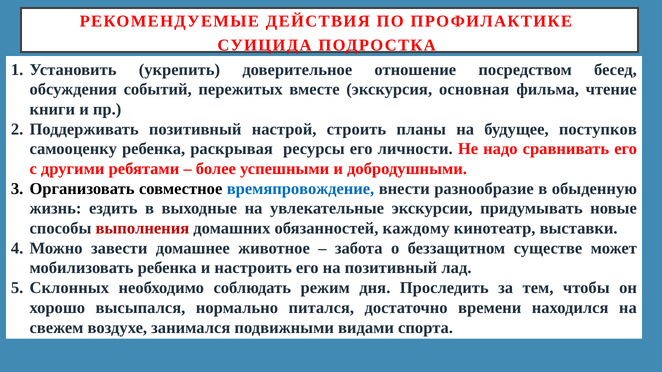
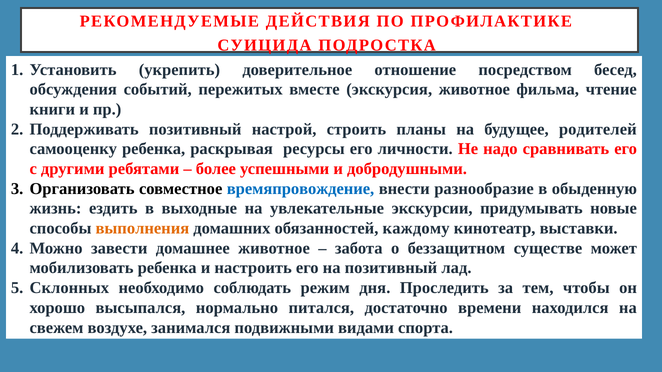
экскурсия основная: основная -> животное
поступков: поступков -> родителей
выполнения colour: red -> orange
